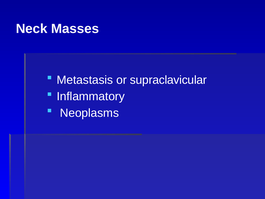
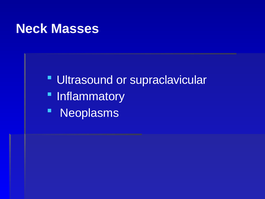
Metastasis: Metastasis -> Ultrasound
